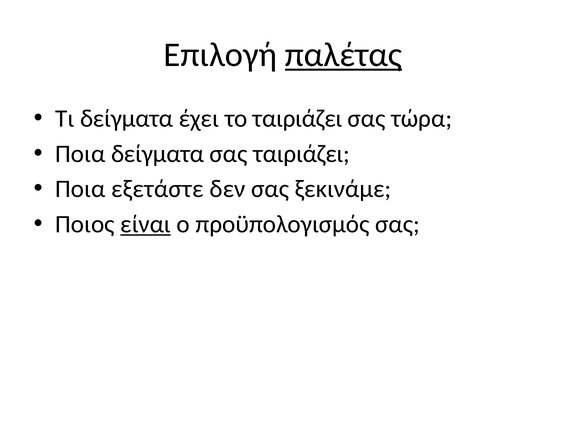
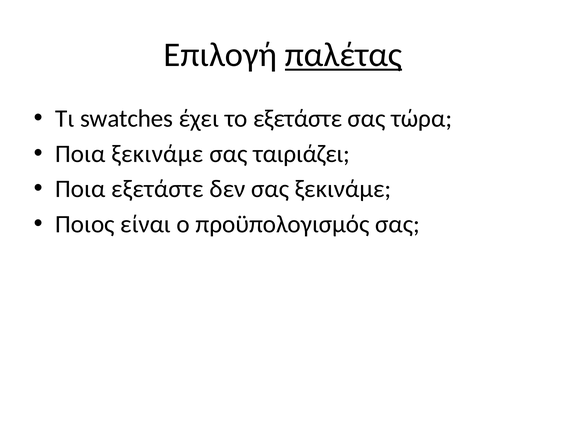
Τι δείγματα: δείγματα -> swatches
το ταιριάζει: ταιριάζει -> εξετάστε
Ποια δείγματα: δείγματα -> ξεκινάμε
είναι underline: present -> none
